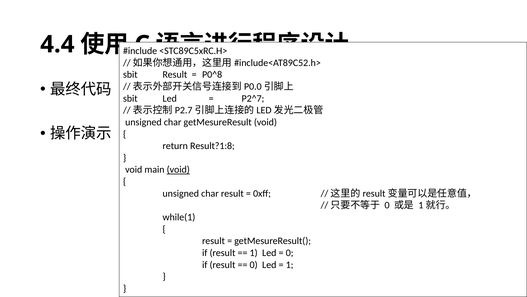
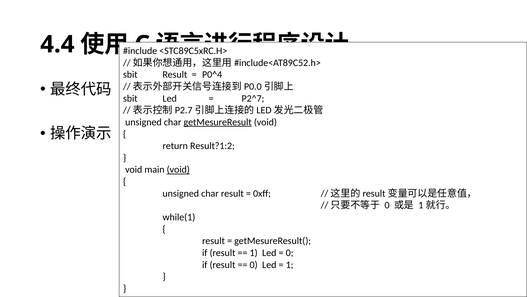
P0^8: P0^8 -> P0^4
getMesureResult underline: none -> present
Result?1:8: Result?1:8 -> Result?1:2
